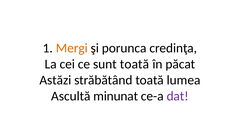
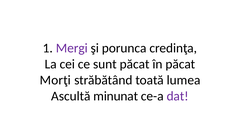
Mergi colour: orange -> purple
sunt toată: toată -> păcat
Astăzi: Astăzi -> Morţi
